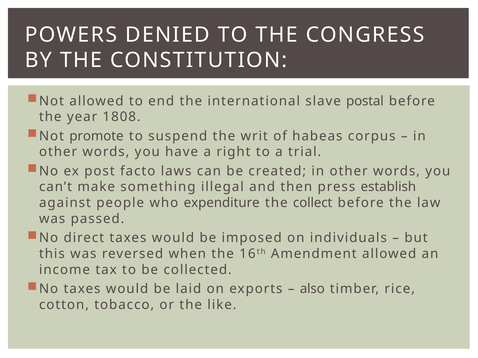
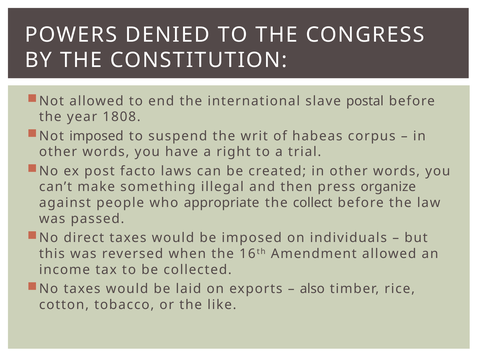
Not promote: promote -> imposed
establish: establish -> organize
expenditure: expenditure -> appropriate
